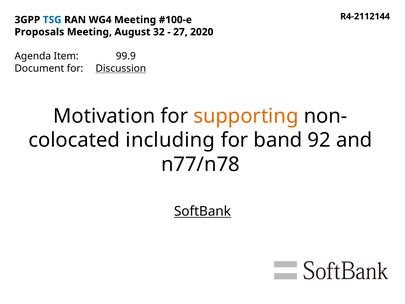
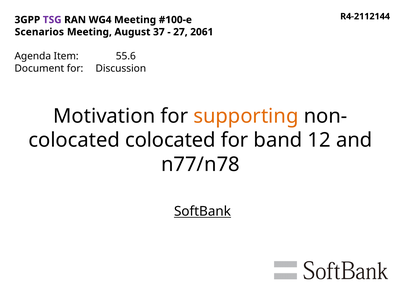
TSG colour: blue -> purple
Proposals: Proposals -> Scenarios
32: 32 -> 37
2020: 2020 -> 2061
99.9: 99.9 -> 55.6
Discussion underline: present -> none
including at (170, 140): including -> colocated
92: 92 -> 12
